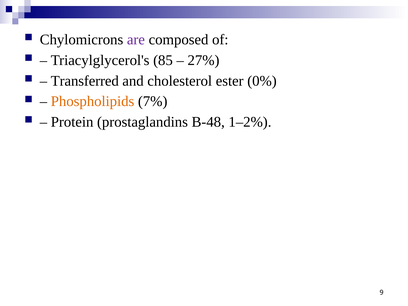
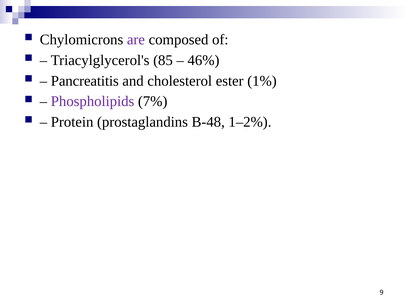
27%: 27% -> 46%
Transferred: Transferred -> Pancreatitis
0%: 0% -> 1%
Phospholipids colour: orange -> purple
